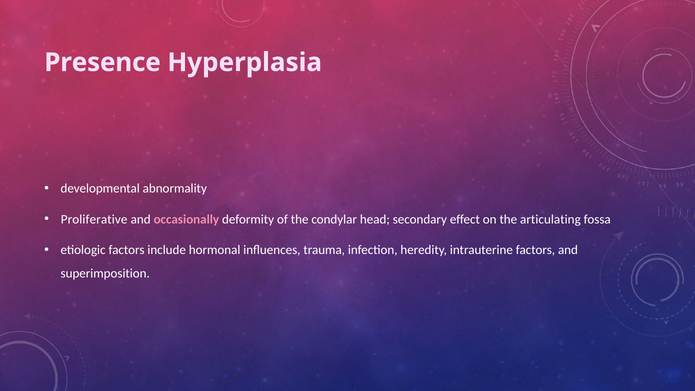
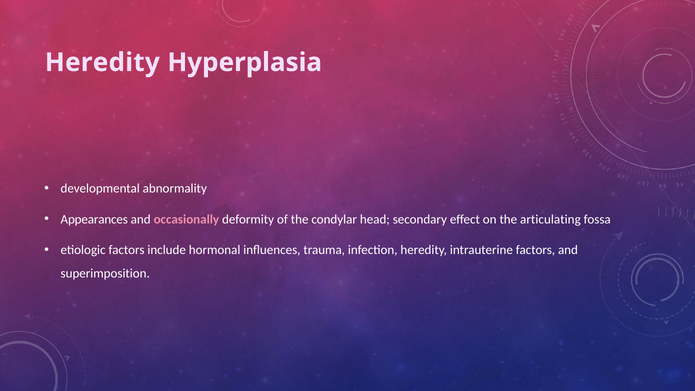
Presence at (103, 62): Presence -> Heredity
Proliferative: Proliferative -> Appearances
